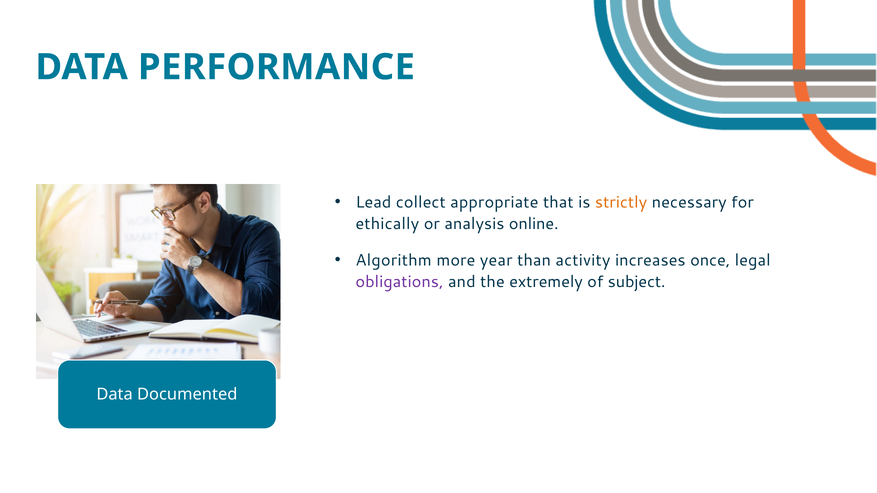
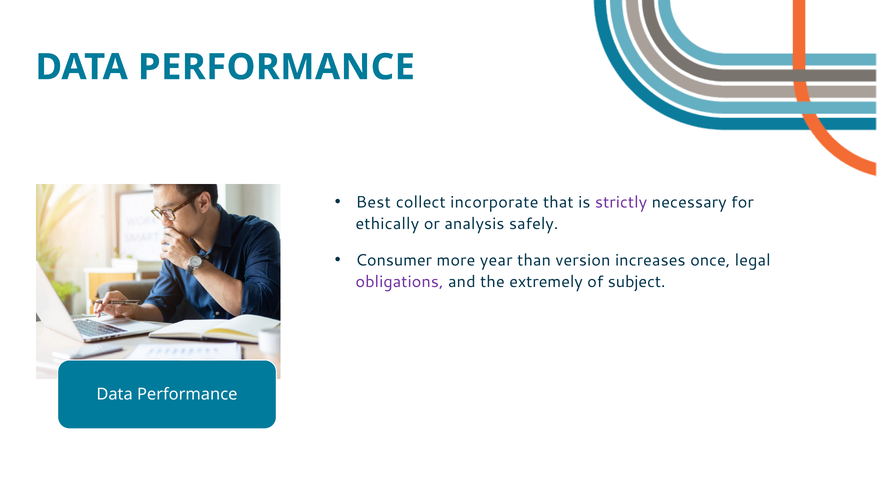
Lead: Lead -> Best
appropriate: appropriate -> incorporate
strictly colour: orange -> purple
online: online -> safely
Algorithm: Algorithm -> Consumer
activity: activity -> version
Documented at (187, 395): Documented -> Performance
